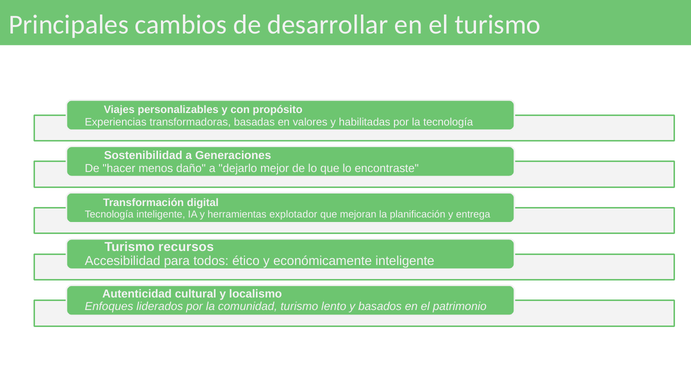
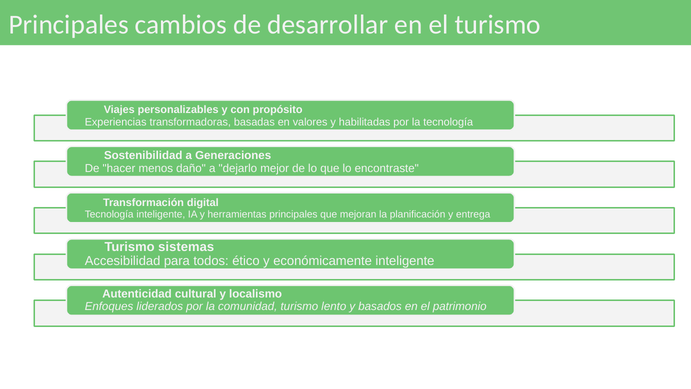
herramientas explotador: explotador -> principales
recursos: recursos -> sistemas
